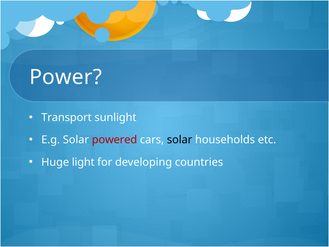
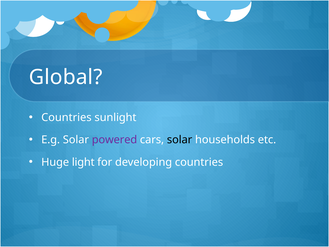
Power: Power -> Global
Transport at (66, 117): Transport -> Countries
powered colour: red -> purple
